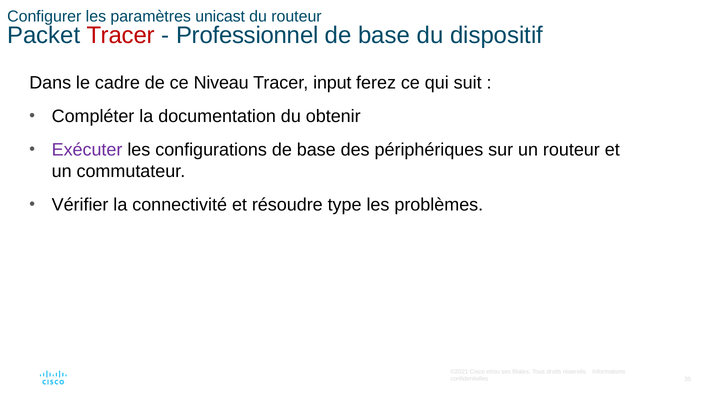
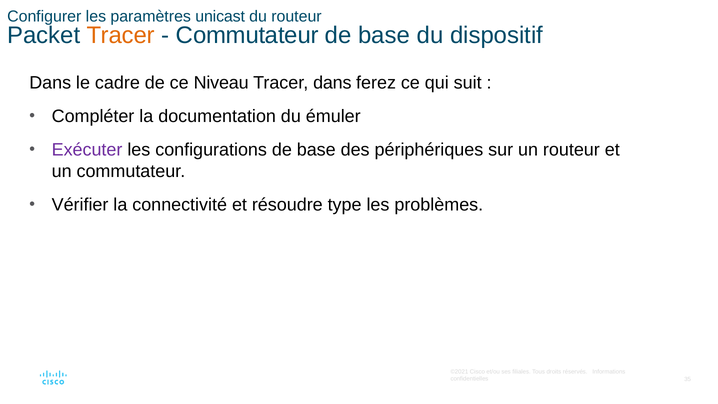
Tracer at (121, 35) colour: red -> orange
Professionnel at (247, 35): Professionnel -> Commutateur
Tracer input: input -> dans
obtenir: obtenir -> émuler
